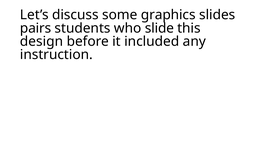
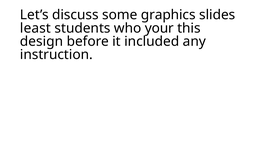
pairs: pairs -> least
slide: slide -> your
